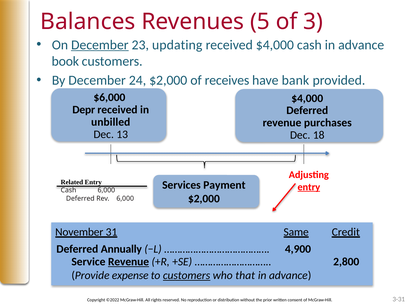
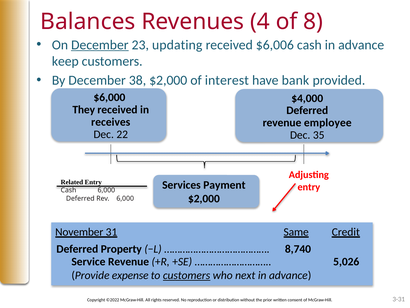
5: 5 -> 4
3: 3 -> 8
received $4,000: $4,000 -> $6,006
book: book -> keep
24: 24 -> 38
receives: receives -> interest
Depr: Depr -> They
unbilled: unbilled -> receives
purchases: purchases -> employee
13: 13 -> 22
18: 18 -> 35
entry at (309, 187) underline: present -> none
Annually: Annually -> Property
4,900: 4,900 -> 8,740
Revenue at (129, 261) underline: present -> none
2,800: 2,800 -> 5,026
that: that -> next
